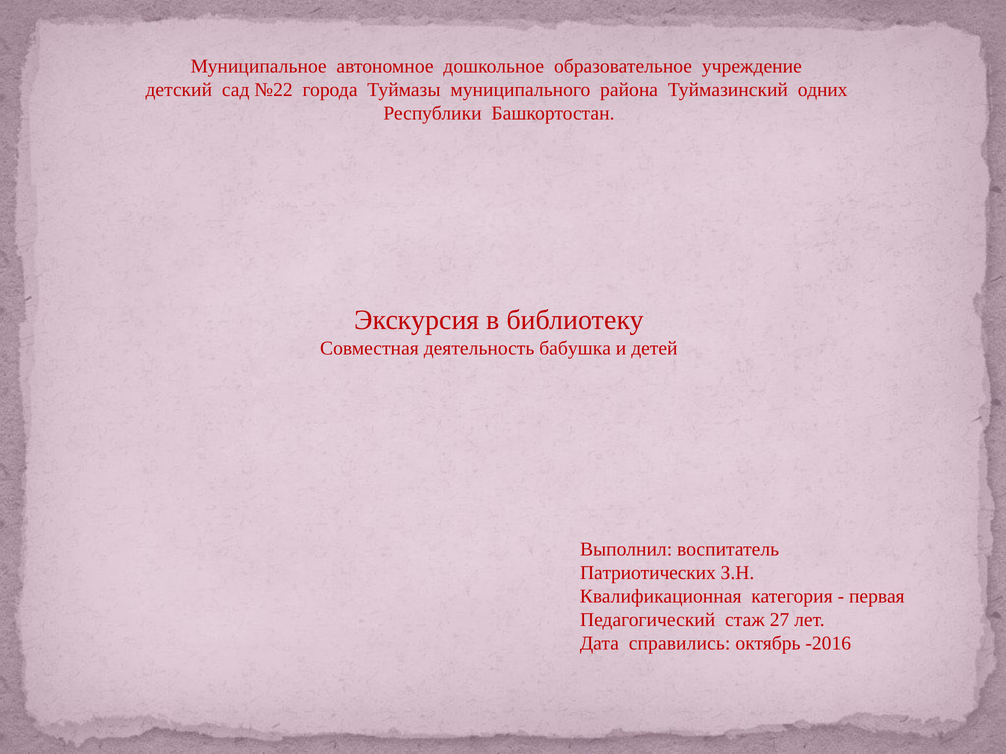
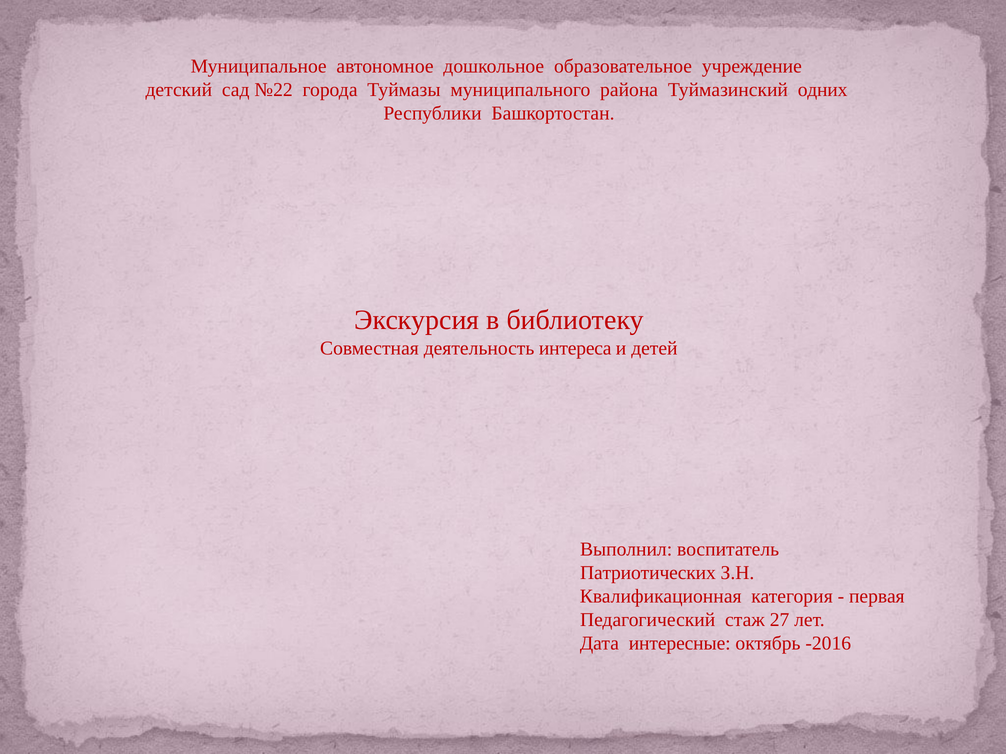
бабушка: бабушка -> интереса
справились: справились -> интересные
